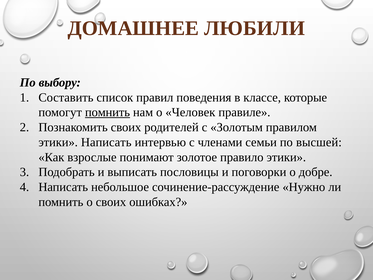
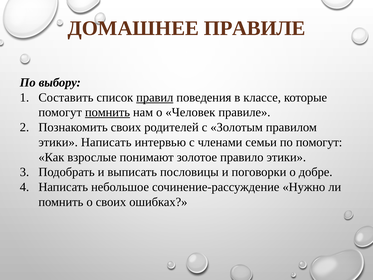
ДОМАШНЕЕ ЛЮБИЛИ: ЛЮБИЛИ -> ПРАВИЛЕ
правил underline: none -> present
по высшей: высшей -> помогут
